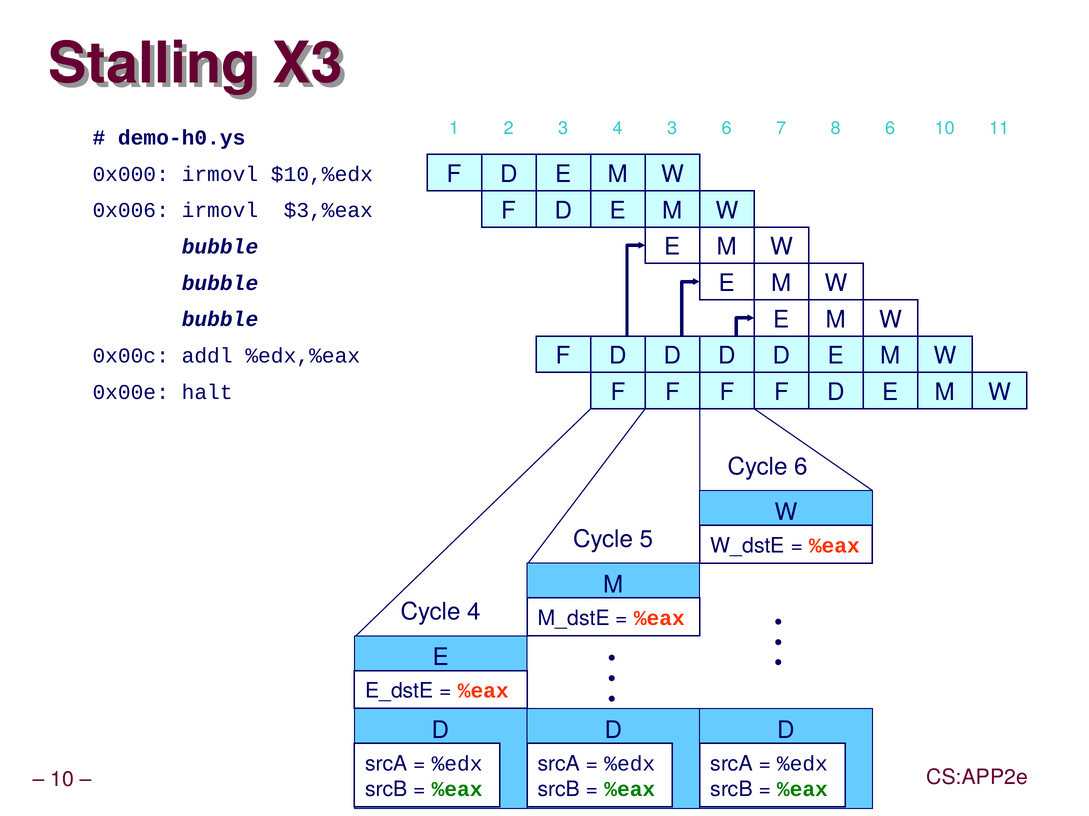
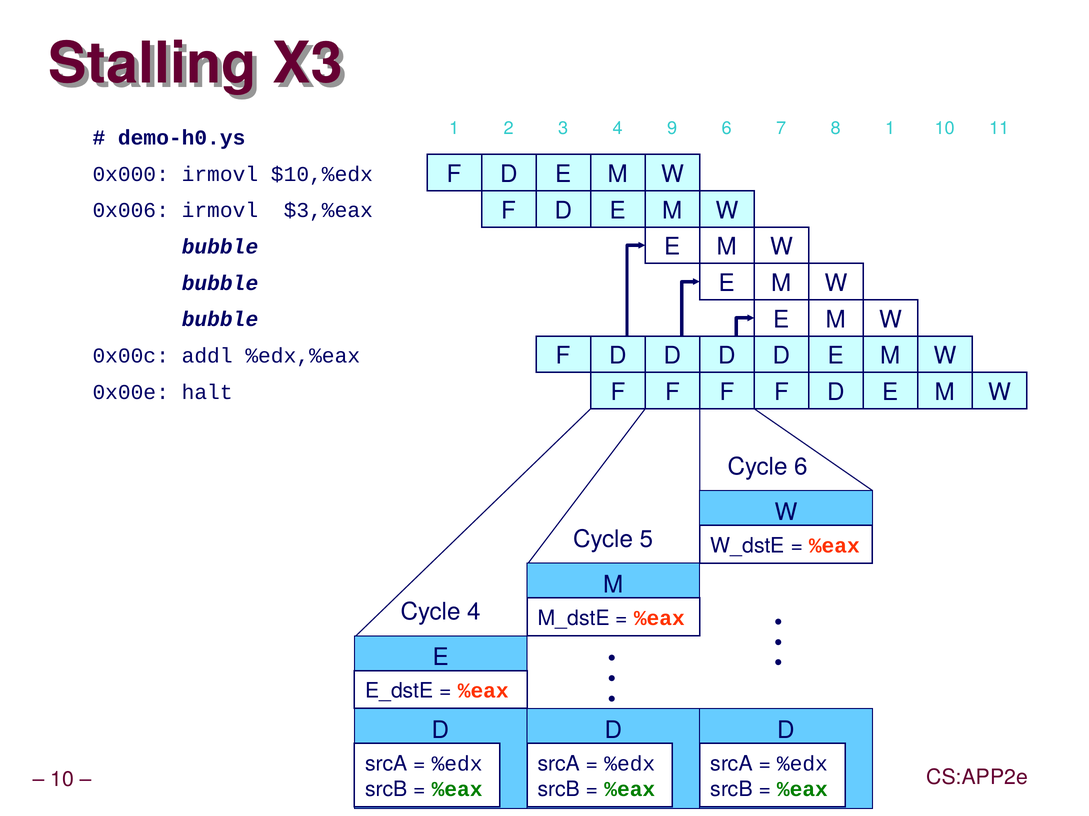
4 3: 3 -> 9
8 6: 6 -> 1
